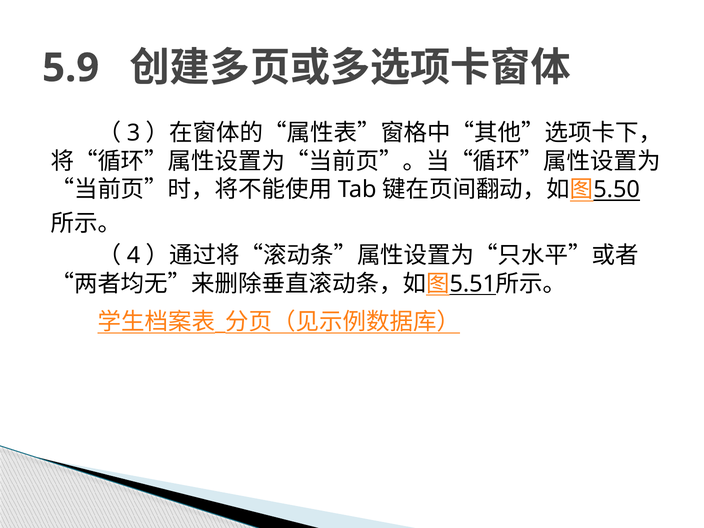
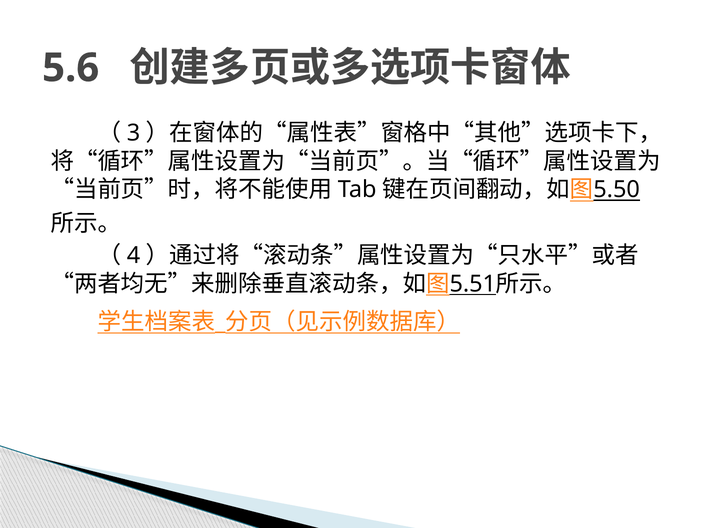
5.9: 5.9 -> 5.6
